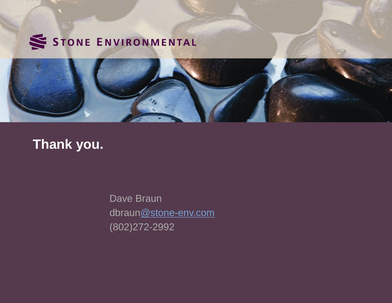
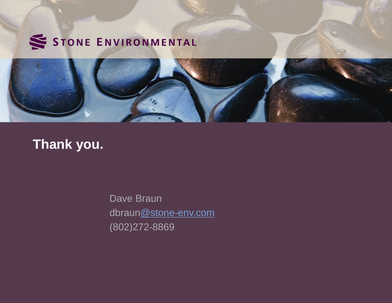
802)272-2992: 802)272-2992 -> 802)272-8869
